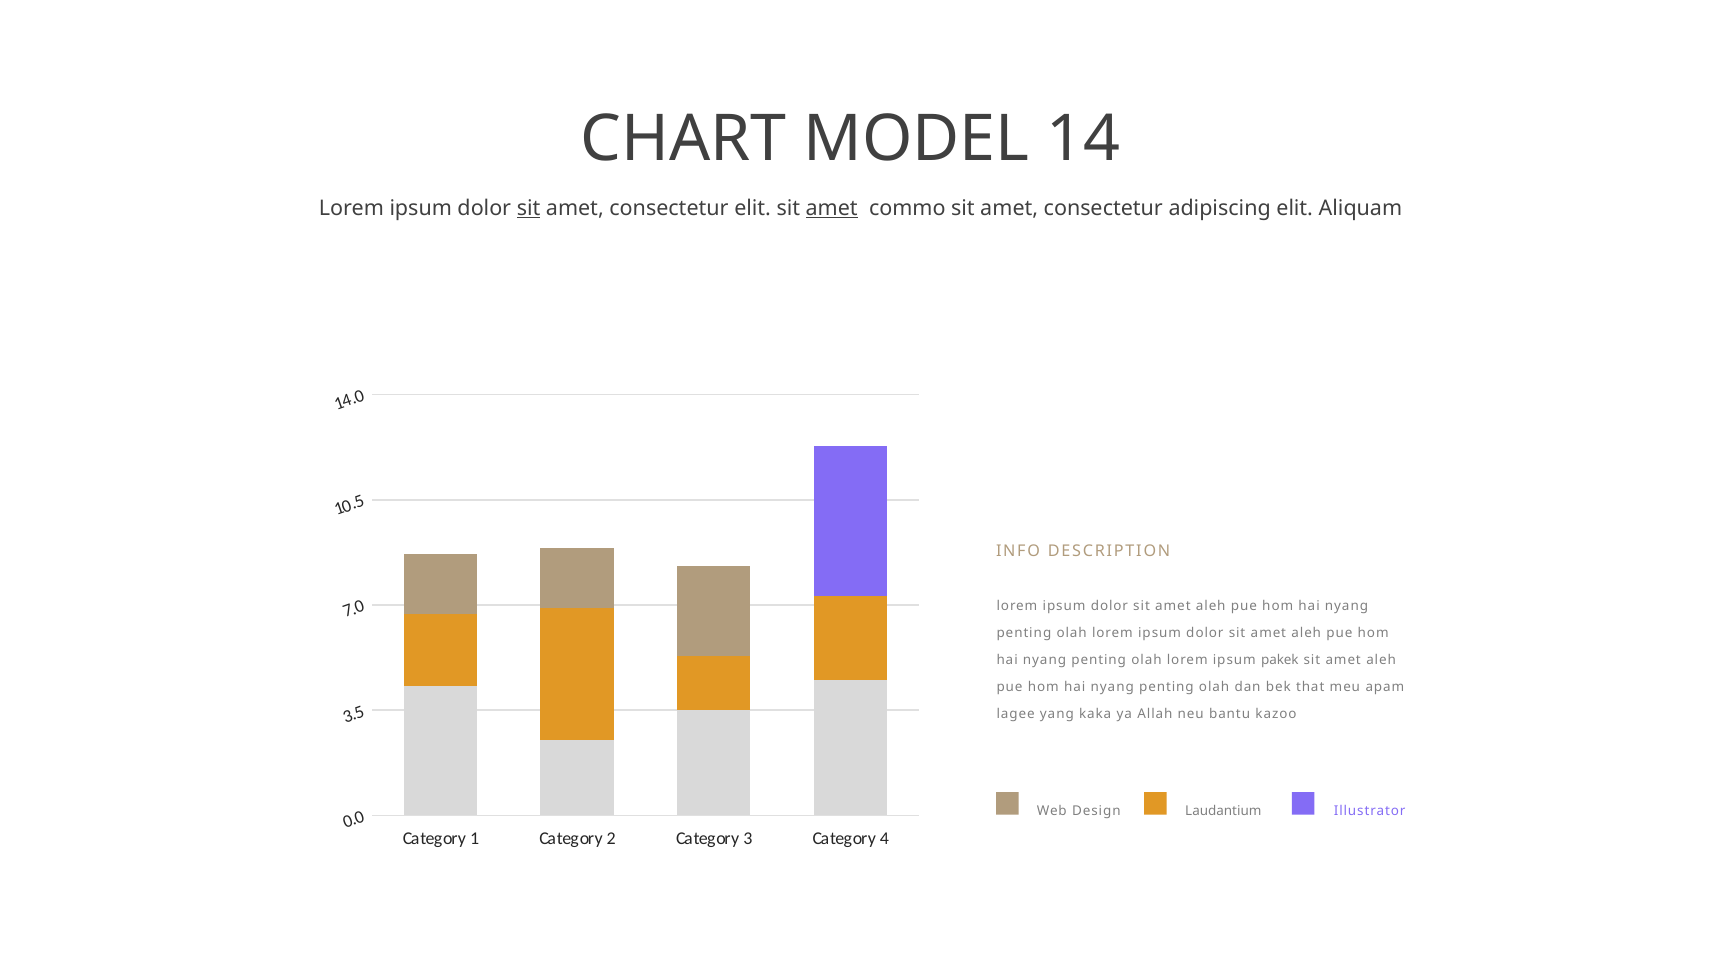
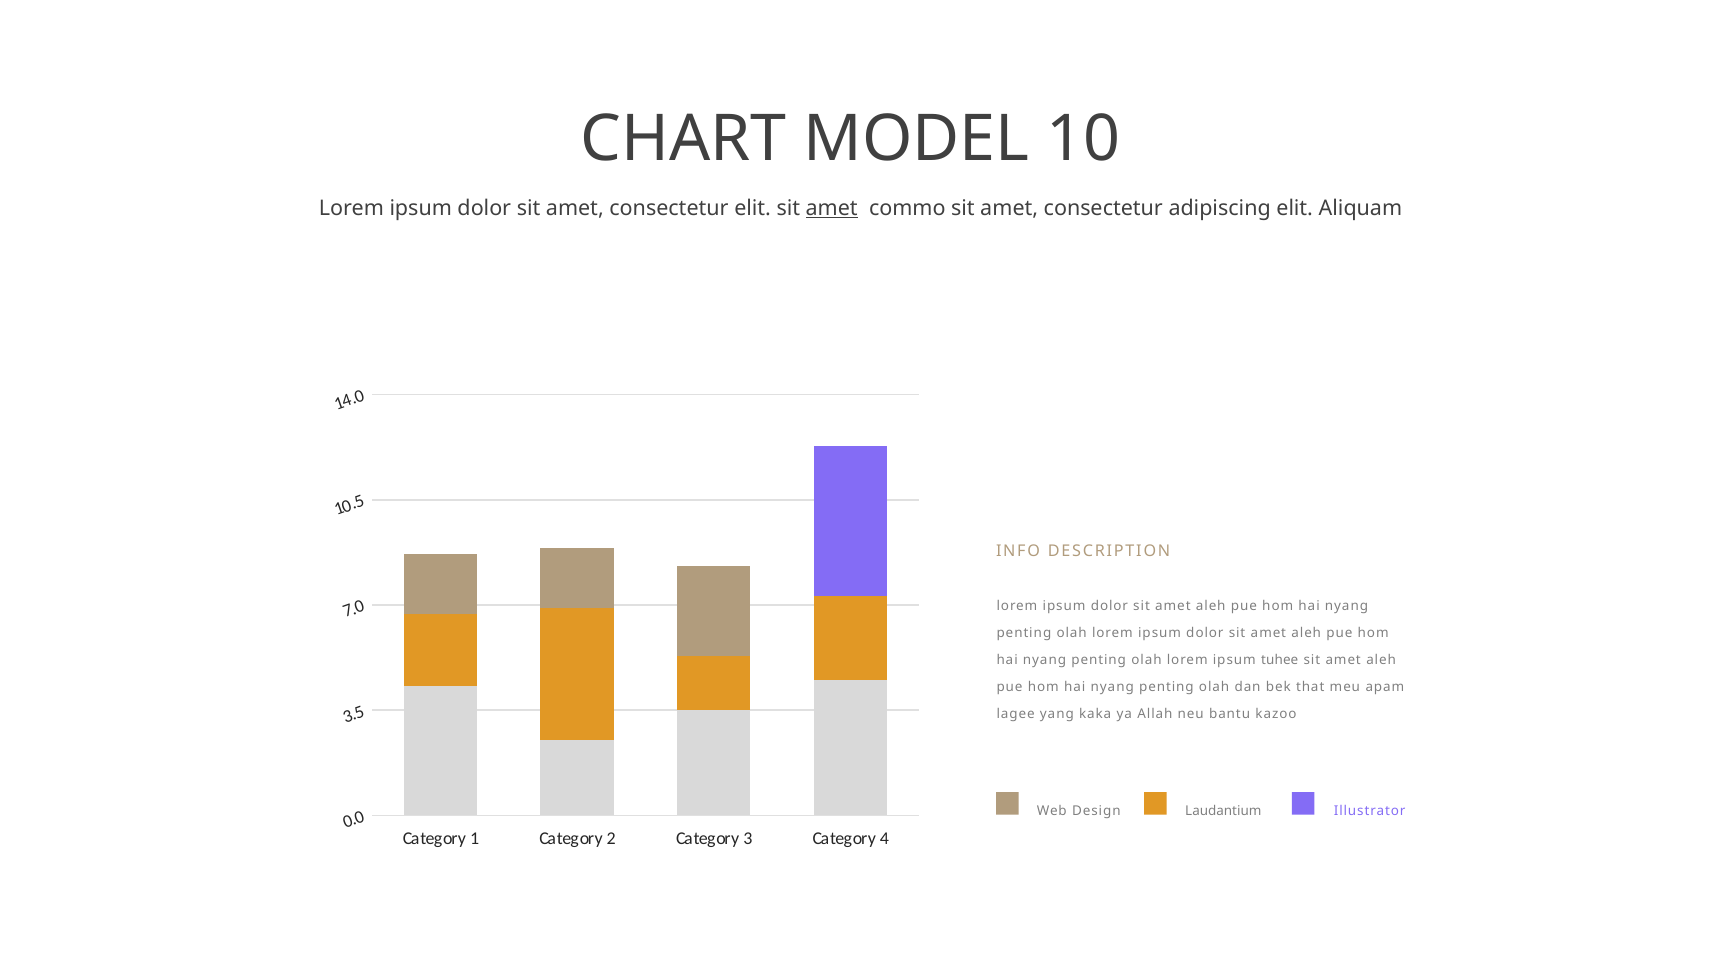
14: 14 -> 10
sit at (529, 209) underline: present -> none
pakek: pakek -> tuhee
